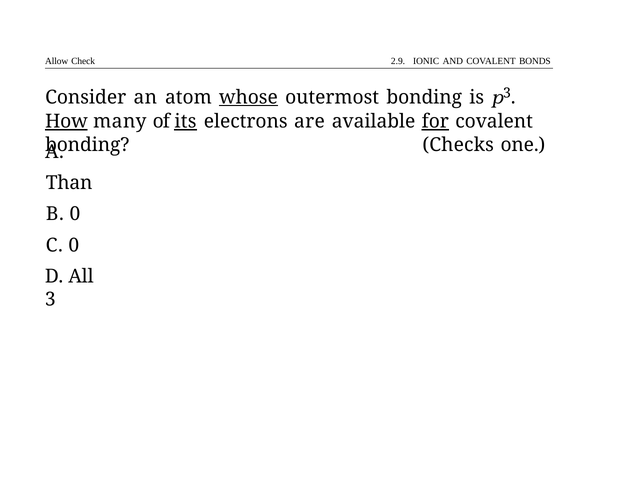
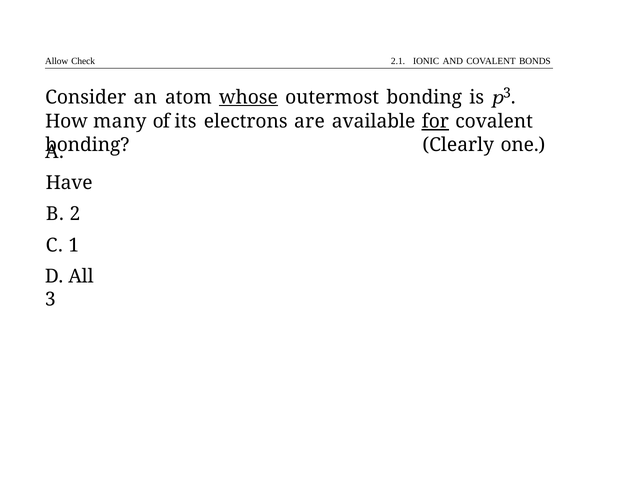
2.9: 2.9 -> 2.1
How underline: present -> none
its underline: present -> none
Checks: Checks -> Clearly
Than: Than -> Have
B 0: 0 -> 2
C 0: 0 -> 1
